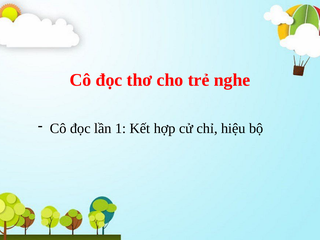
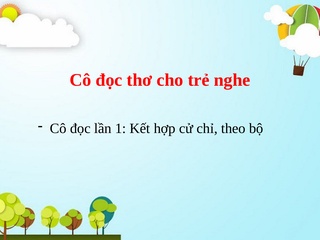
hiệu: hiệu -> theo
